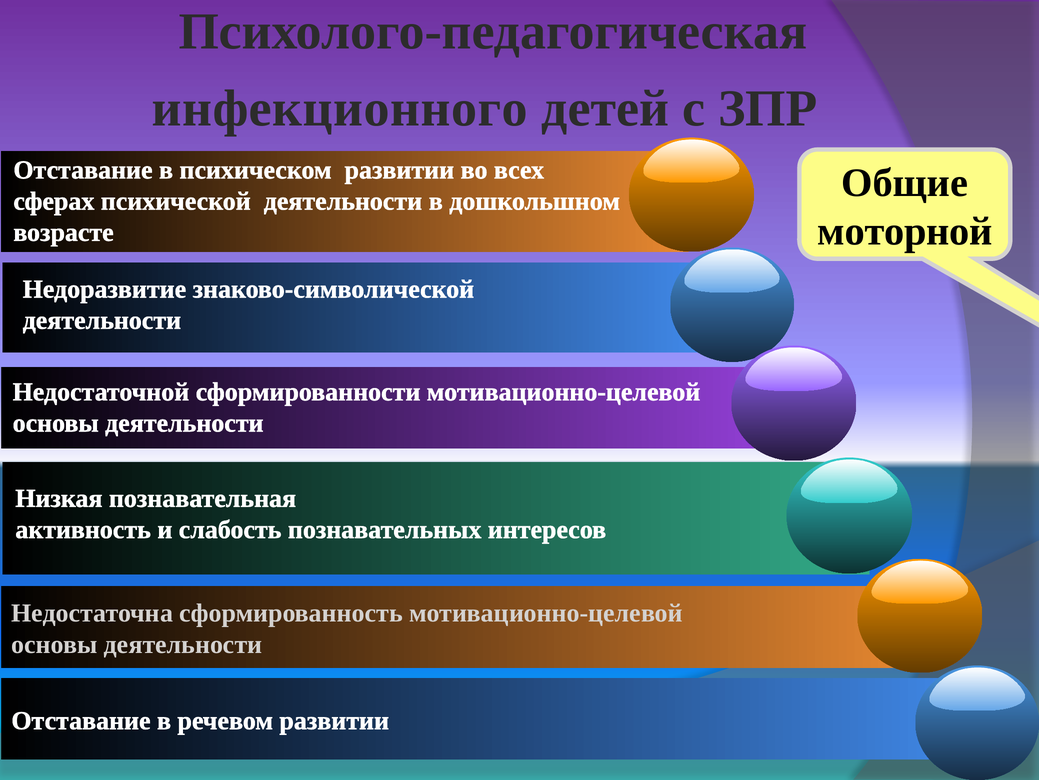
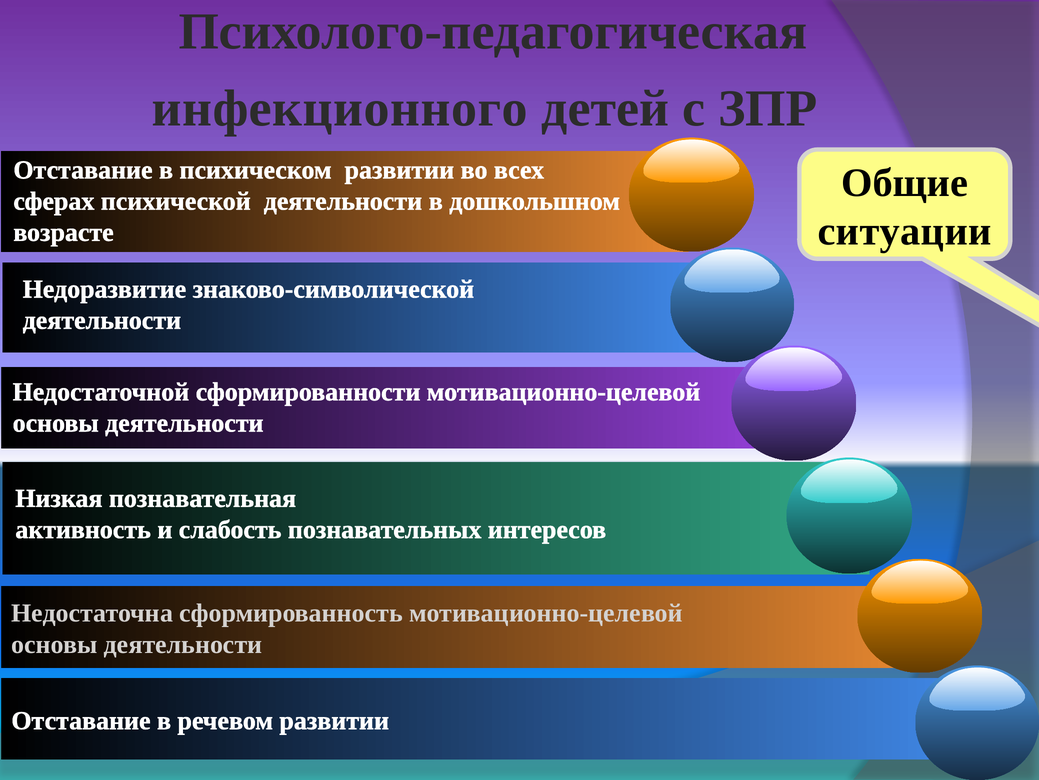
моторной: моторной -> ситуации
